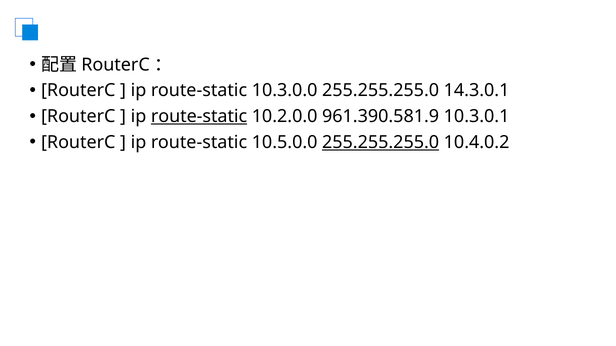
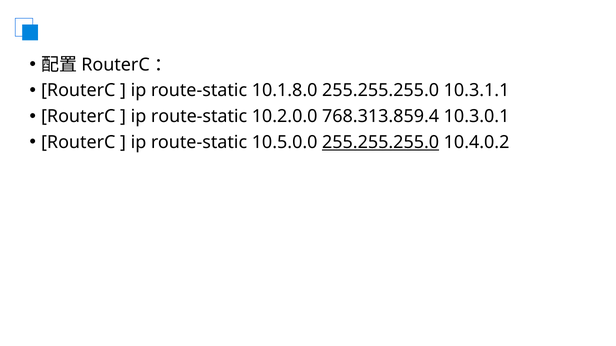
10.3.0.0: 10.3.0.0 -> 10.1.8.0
14.3.0.1: 14.3.0.1 -> 10.3.1.1
route-static at (199, 116) underline: present -> none
961.390.581.9: 961.390.581.9 -> 768.313.859.4
